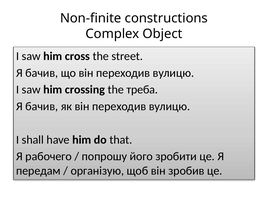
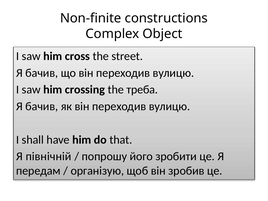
рабочего: рабочего -> північній
